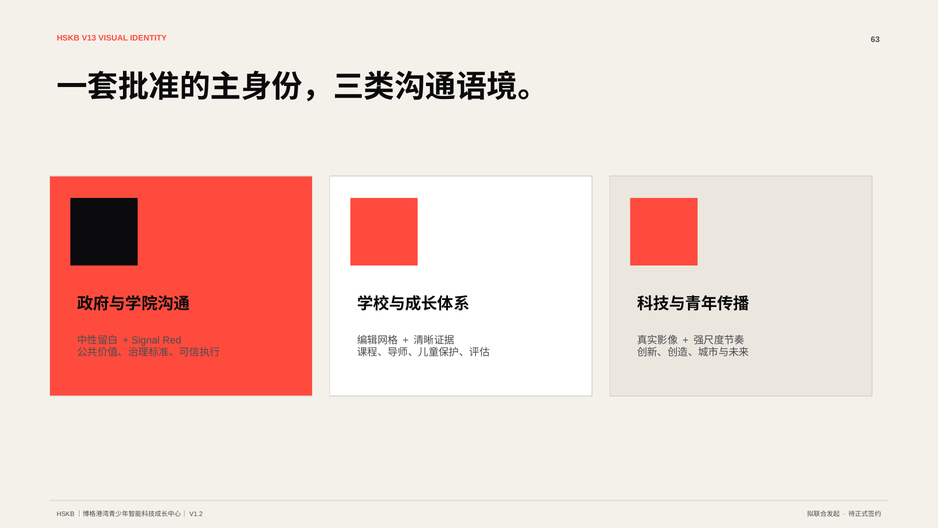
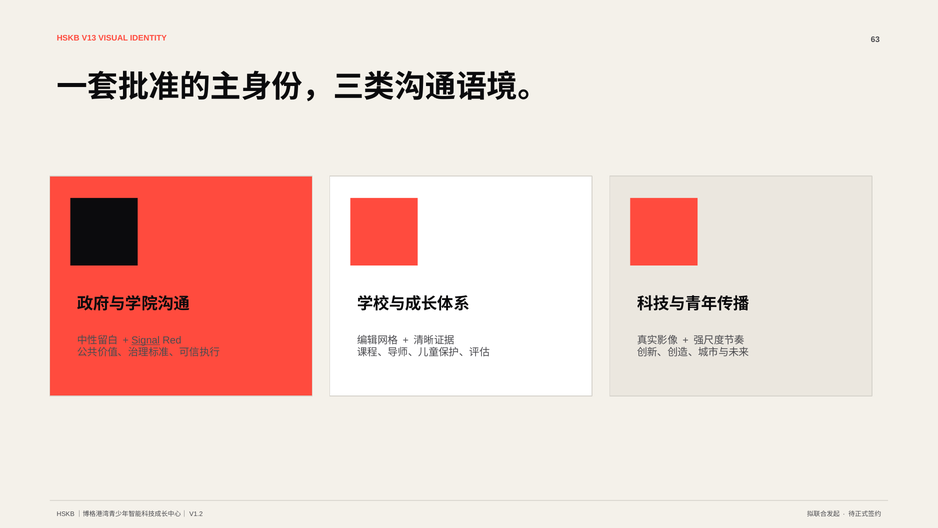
Signal underline: none -> present
